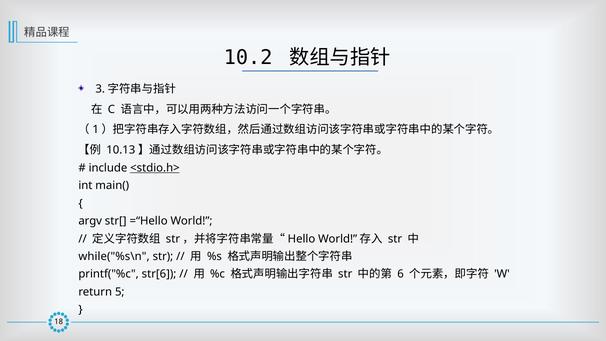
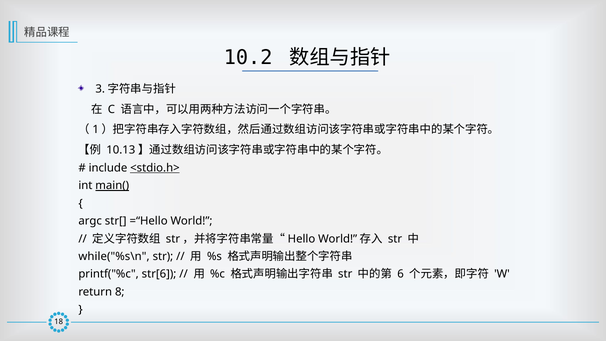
main( underline: none -> present
argv: argv -> argc
5: 5 -> 8
